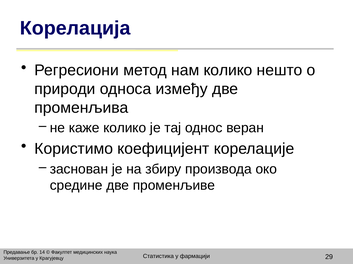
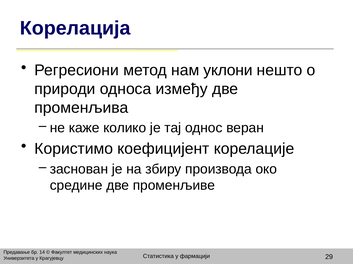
нам колико: колико -> уклони
